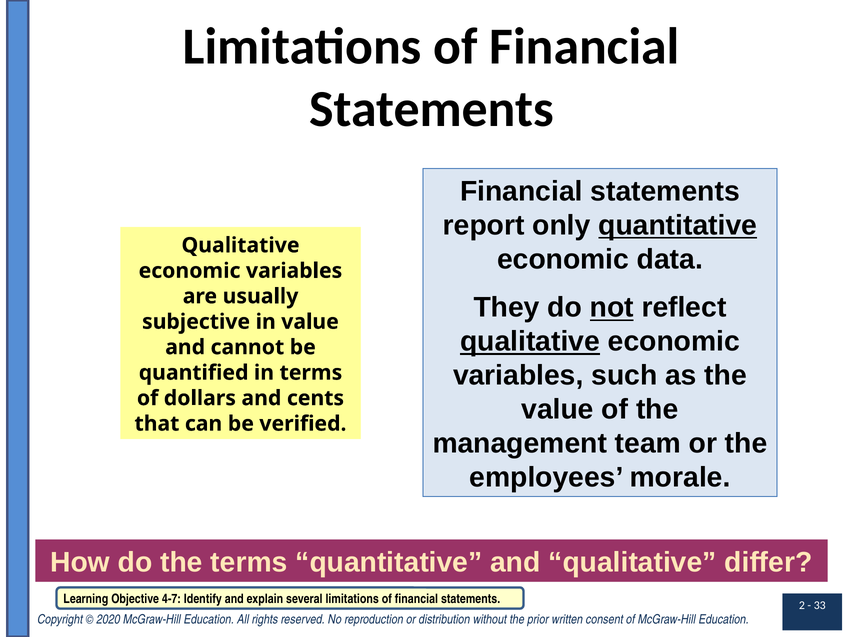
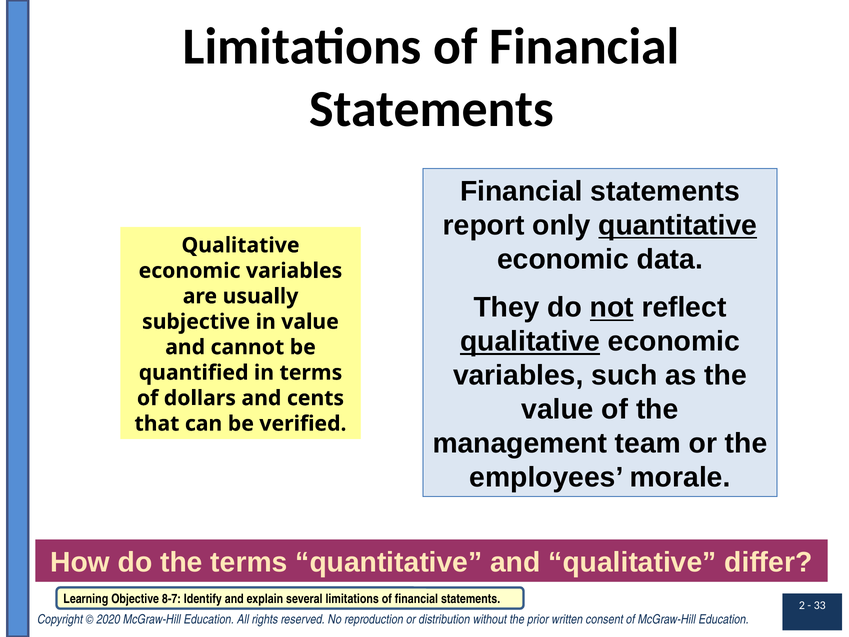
4-7: 4-7 -> 8-7
